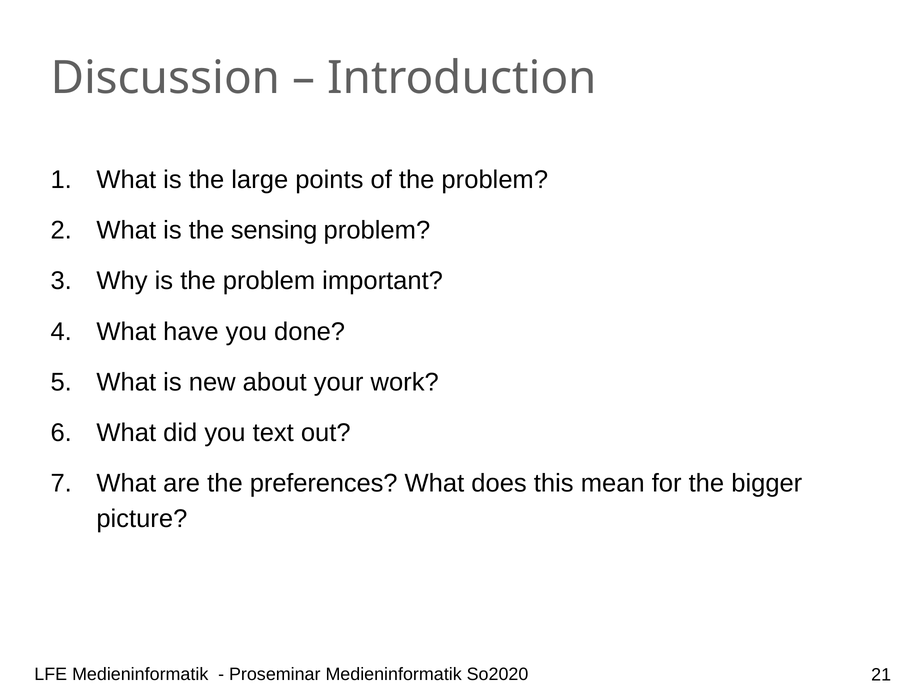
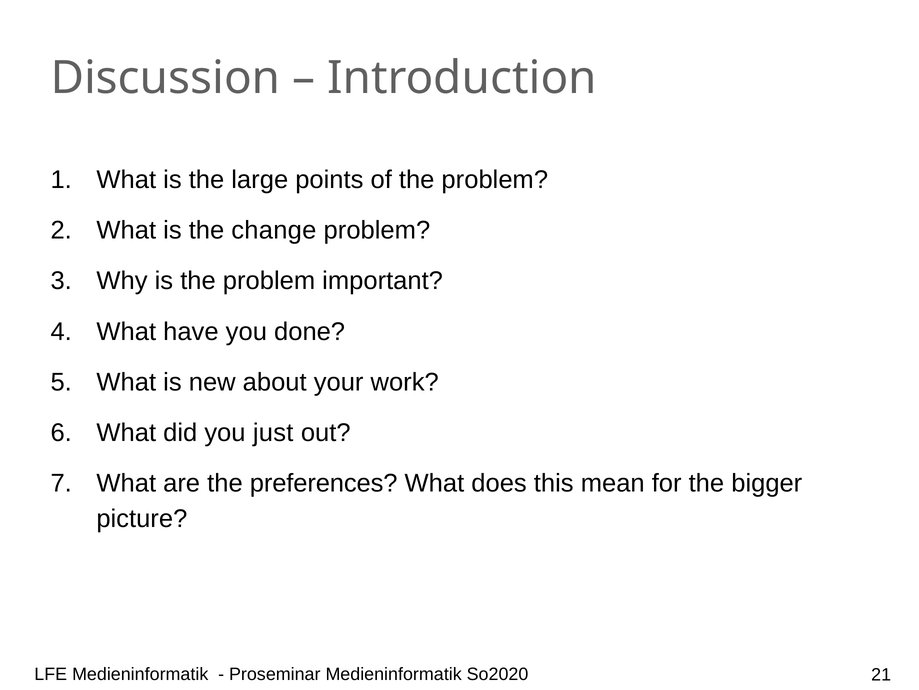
sensing: sensing -> change
text: text -> just
